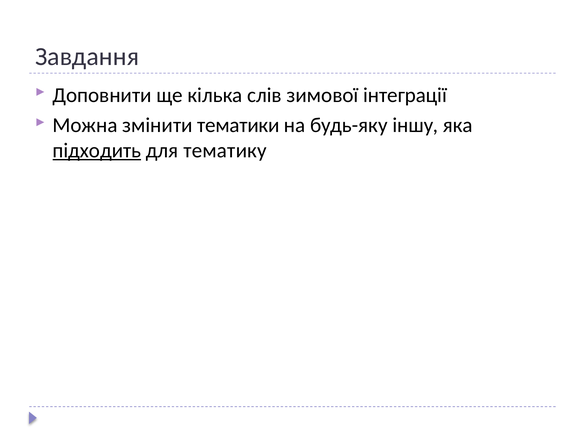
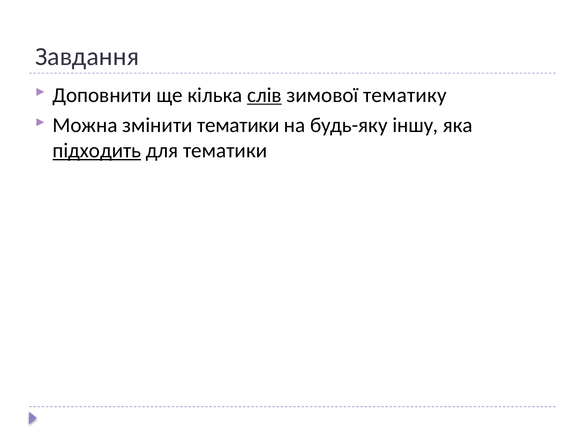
слів underline: none -> present
інтеграції: інтеграції -> тематику
для тематику: тематику -> тематики
